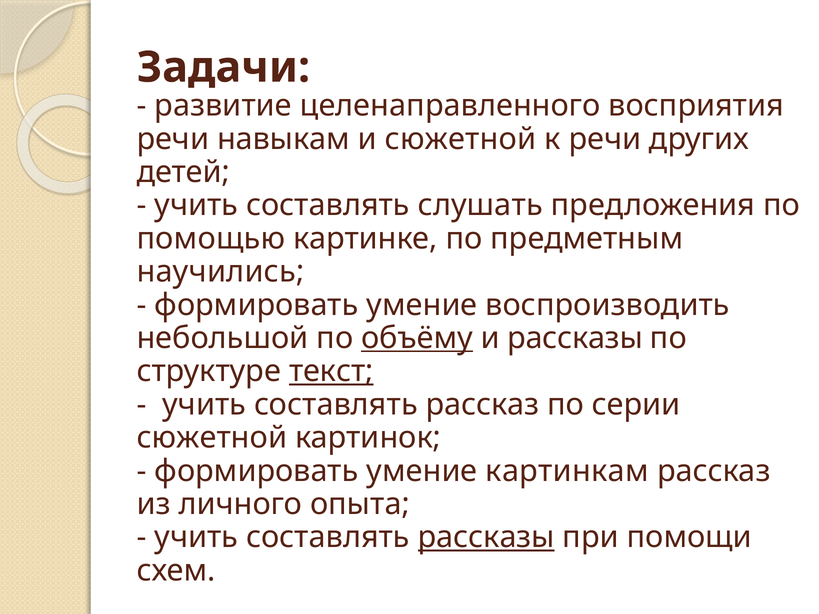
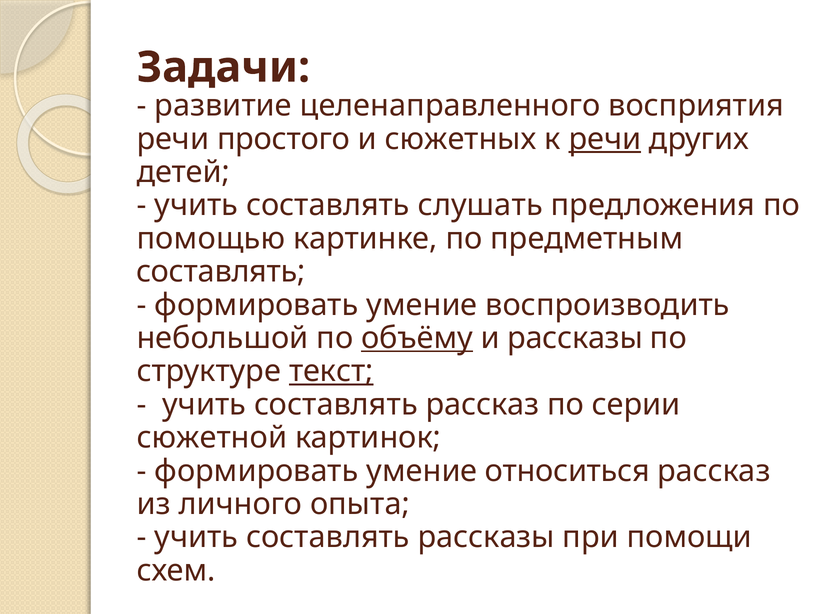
навыкам: навыкам -> простого
и сюжетной: сюжетной -> сюжетных
речи at (605, 139) underline: none -> present
научились at (220, 272): научились -> составлять
картинкам: картинкам -> относиться
рассказы at (486, 538) underline: present -> none
